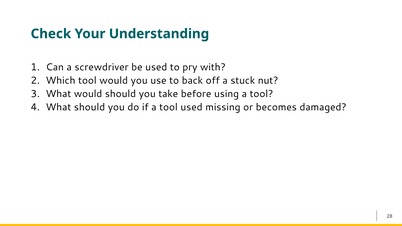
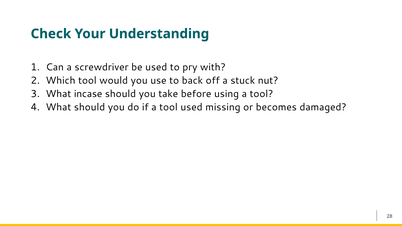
What would: would -> incase
